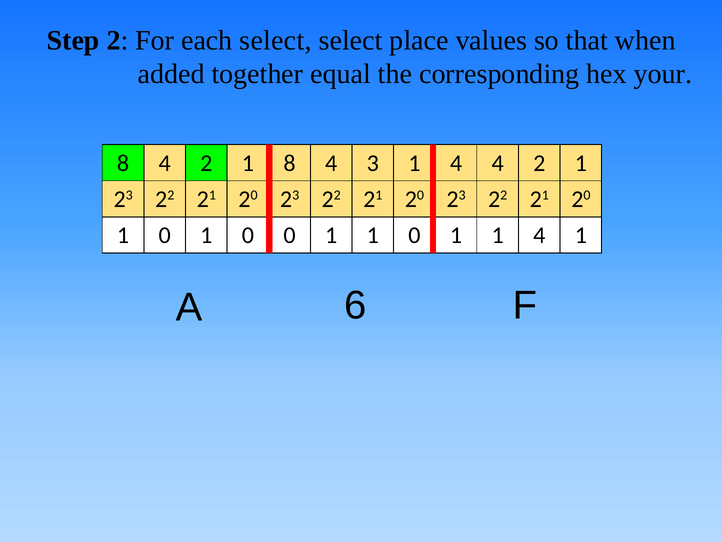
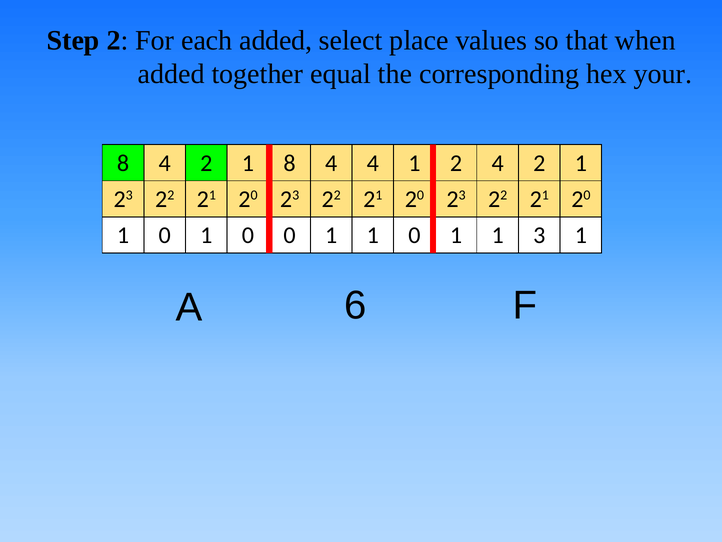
each select: select -> added
4 3: 3 -> 4
4 at (456, 163): 4 -> 2
1 1 4: 4 -> 3
